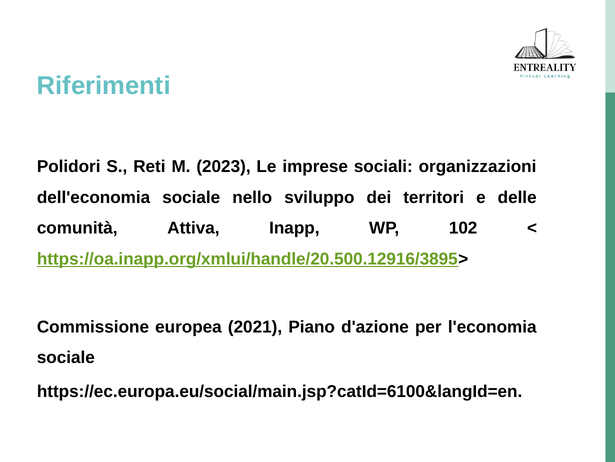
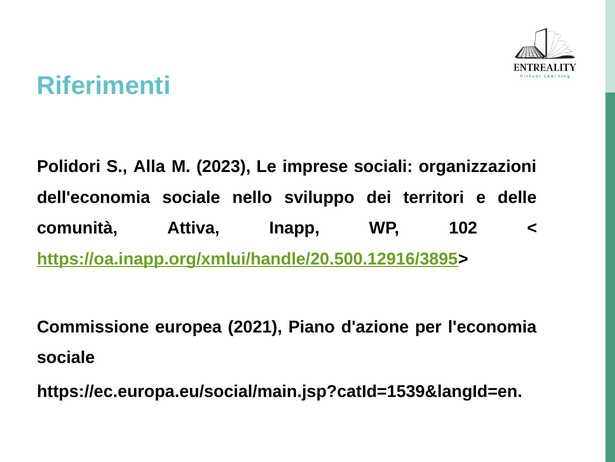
Reti: Reti -> Alla
https://ec.europa.eu/social/main.jsp?catId=6100&langId=en: https://ec.europa.eu/social/main.jsp?catId=6100&langId=en -> https://ec.europa.eu/social/main.jsp?catId=1539&langId=en
